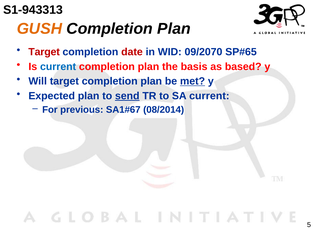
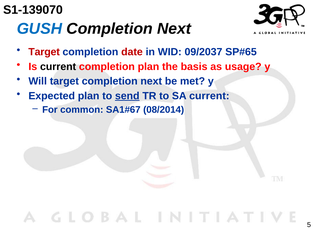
S1-943313: S1-943313 -> S1-139070
GUSH colour: orange -> blue
Plan at (174, 29): Plan -> Next
09/2070: 09/2070 -> 09/2037
current at (58, 67) colour: blue -> black
based: based -> usage
target completion plan: plan -> next
met underline: present -> none
previous: previous -> common
